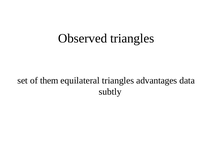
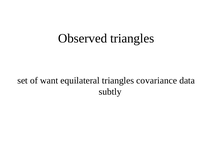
them: them -> want
advantages: advantages -> covariance
